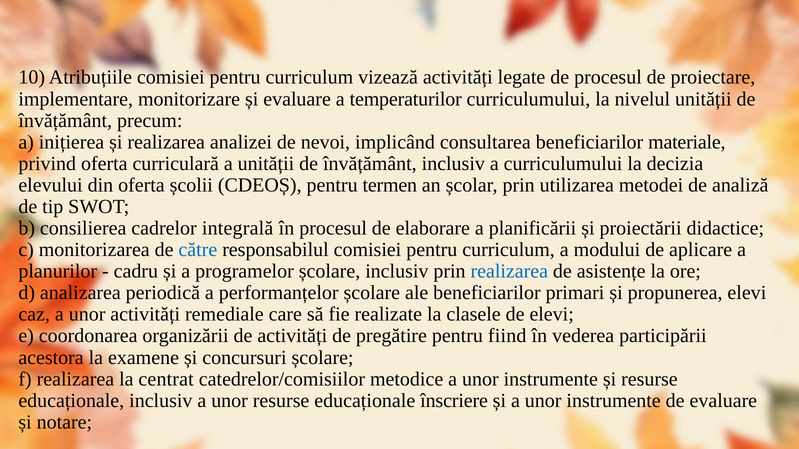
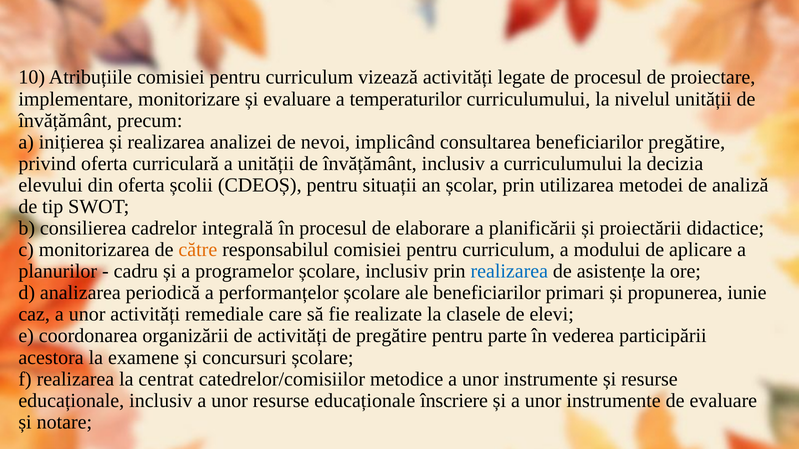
beneficiarilor materiale: materiale -> pregătire
termen: termen -> situații
către colour: blue -> orange
propunerea elevi: elevi -> iunie
fiind: fiind -> parte
